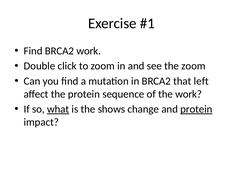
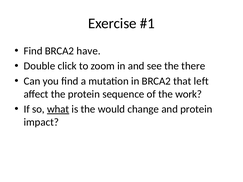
BRCA2 work: work -> have
the zoom: zoom -> there
shows: shows -> would
protein at (196, 109) underline: present -> none
